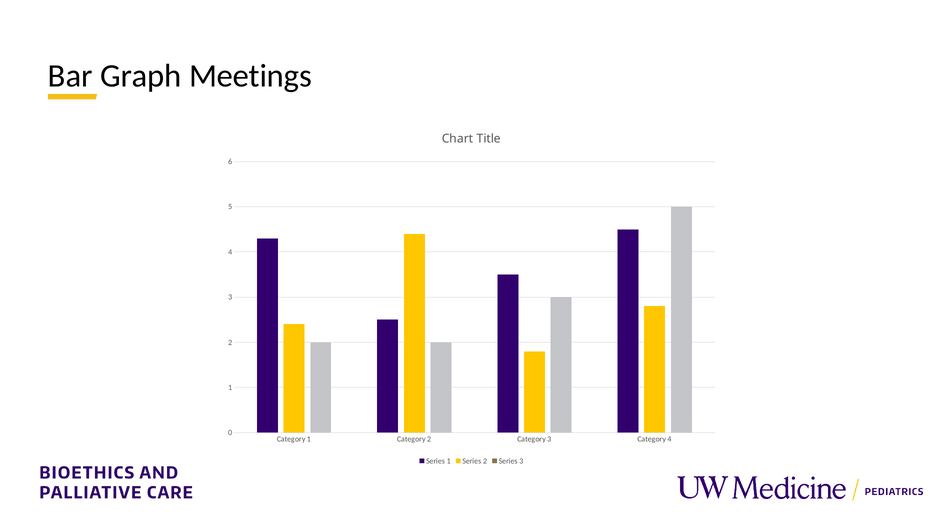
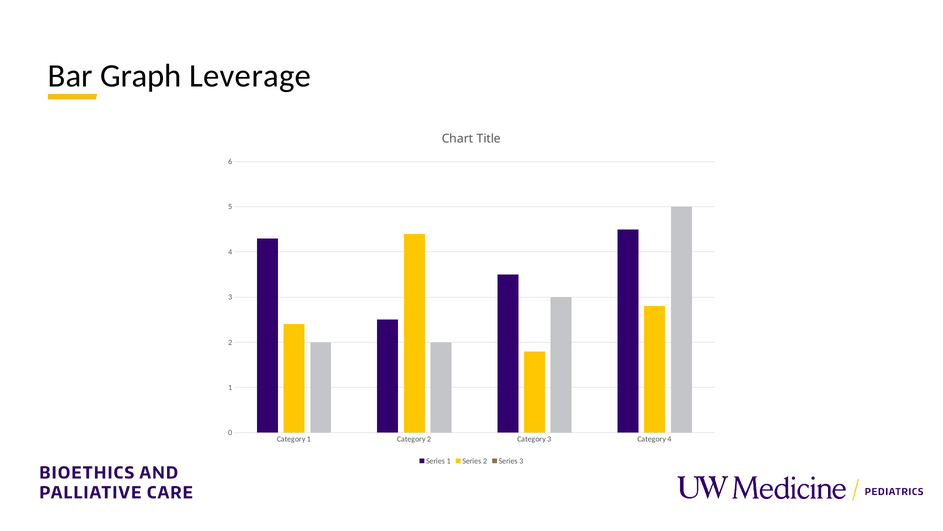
Meetings: Meetings -> Leverage
